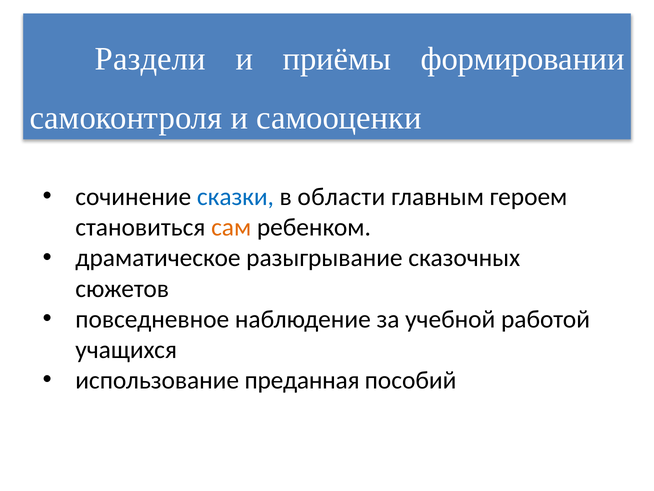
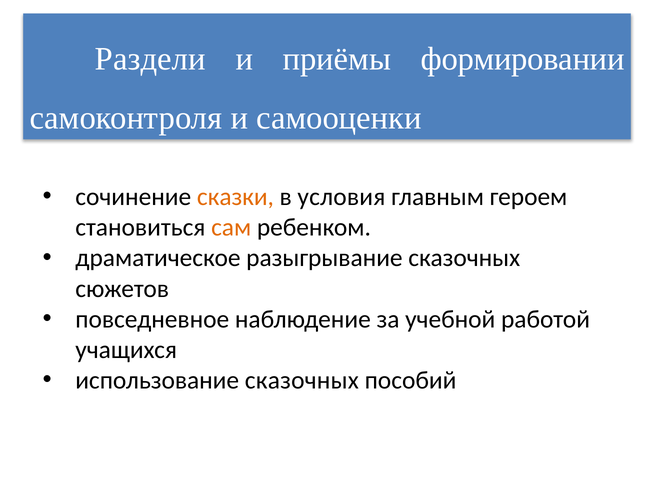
сказки colour: blue -> orange
области: области -> условия
использование преданная: преданная -> сказочных
